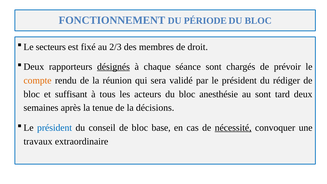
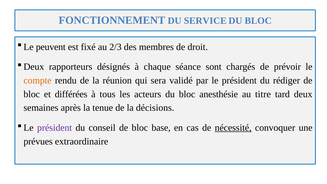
PÉRIODE: PÉRIODE -> SERVICE
secteurs: secteurs -> peuvent
désignés underline: present -> none
suffisant: suffisant -> différées
au sont: sont -> titre
président at (55, 128) colour: blue -> purple
travaux: travaux -> prévues
